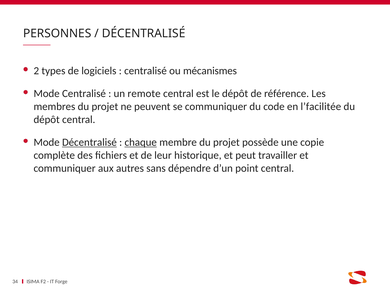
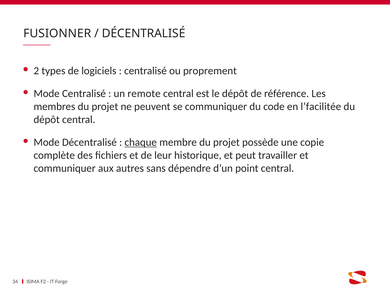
PERSONNES: PERSONNES -> FUSIONNER
mécanismes: mécanismes -> proprement
Décentralisé at (89, 142) underline: present -> none
